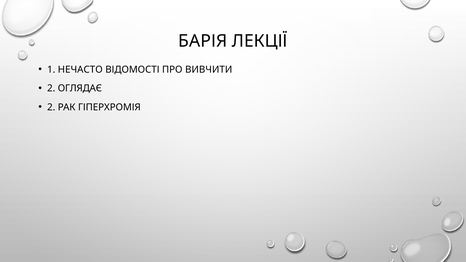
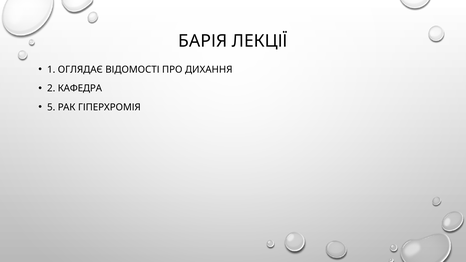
НЕЧАСТО: НЕЧАСТО -> ОГЛЯДАЄ
ВИВЧИТИ: ВИВЧИТИ -> ДИХАННЯ
ОГЛЯДАЄ: ОГЛЯДАЄ -> КАФЕДРА
2 at (51, 107): 2 -> 5
